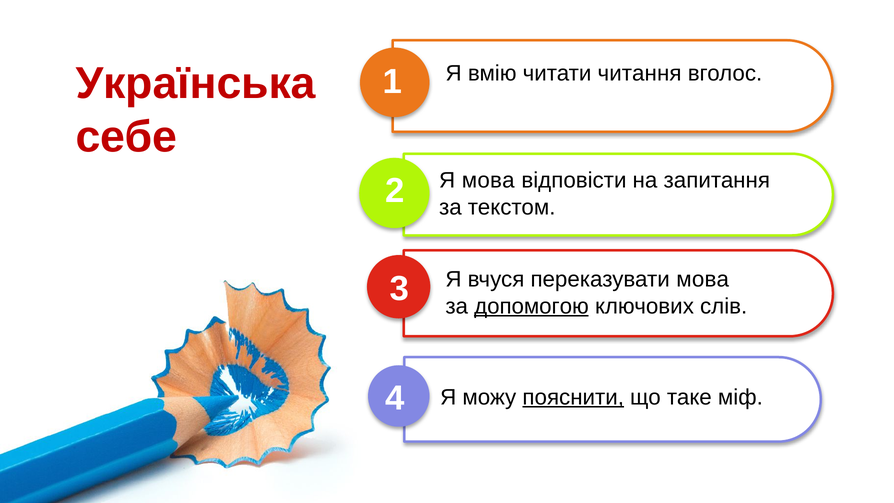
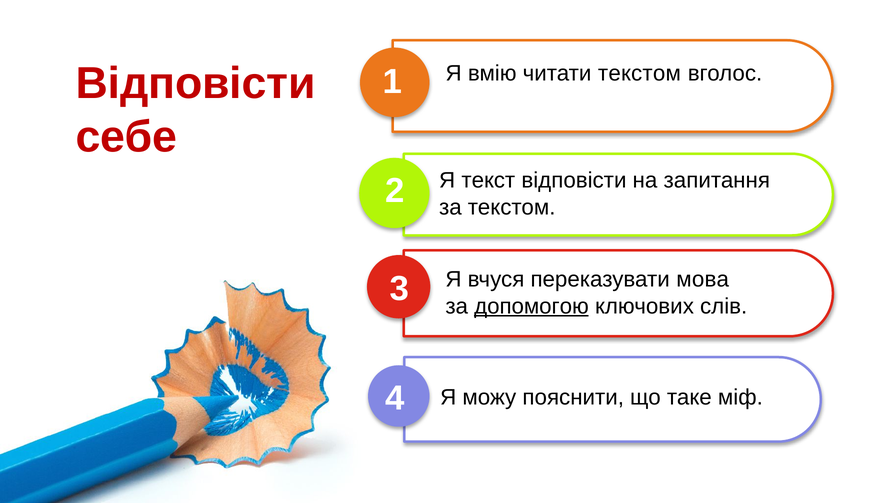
Українська at (196, 83): Українська -> Відповісти
читати читання: читання -> текстом
Я мова: мова -> текст
пояснити underline: present -> none
